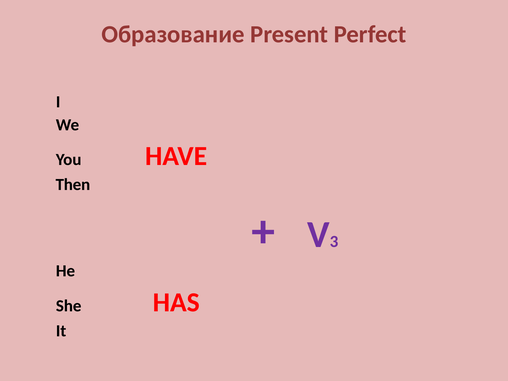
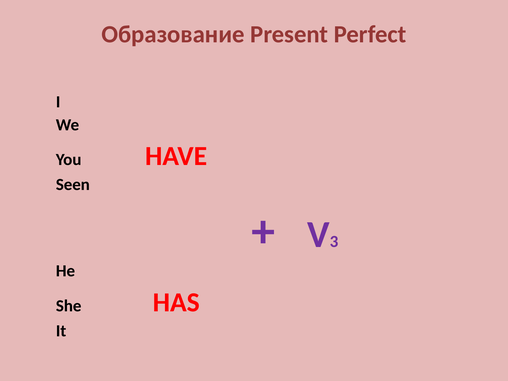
Then: Then -> Seen
